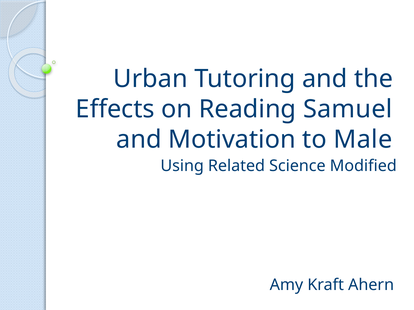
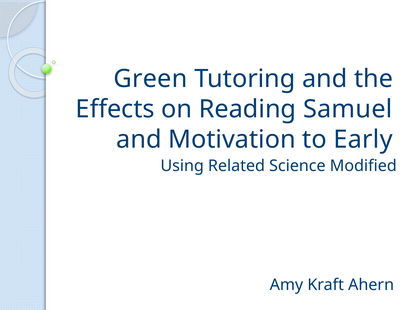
Urban: Urban -> Green
Male: Male -> Early
